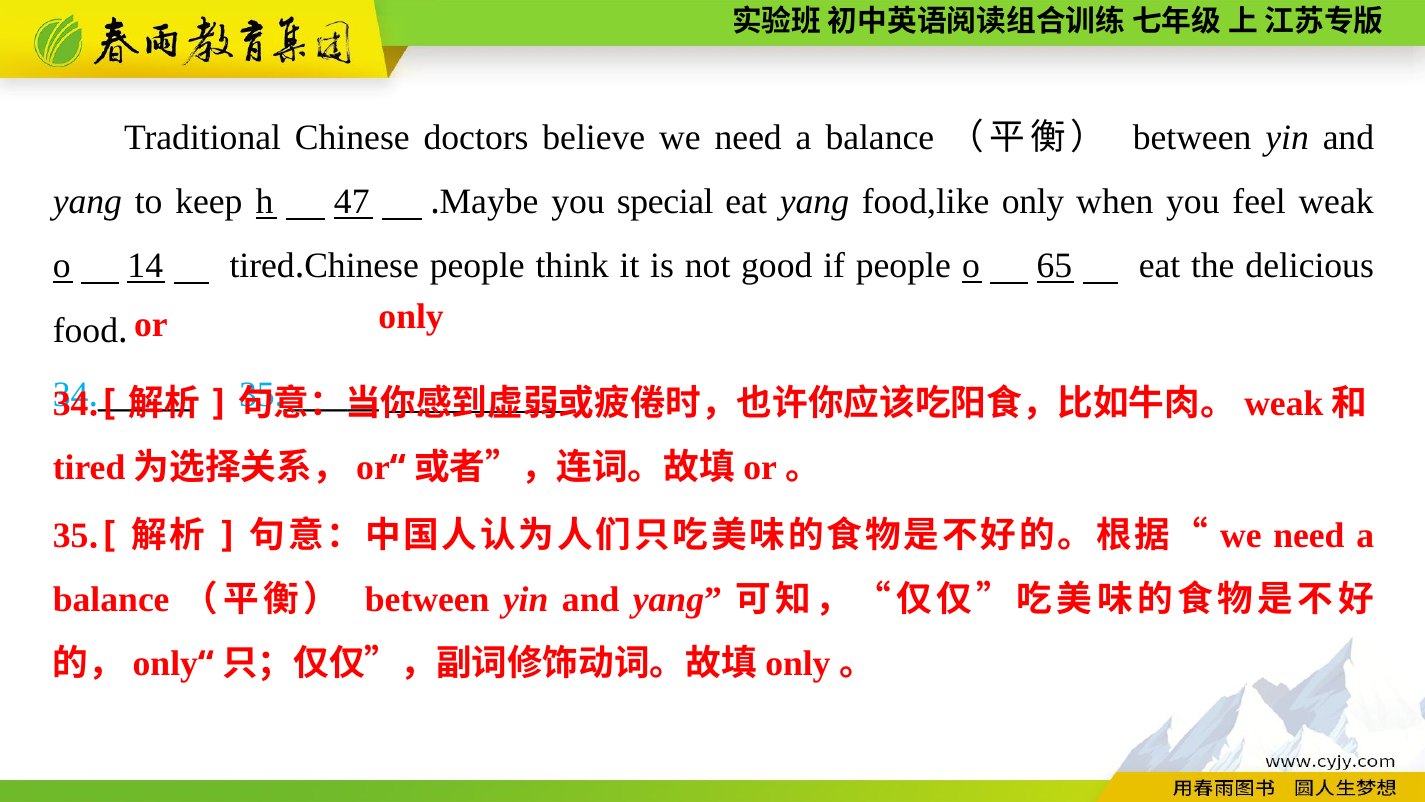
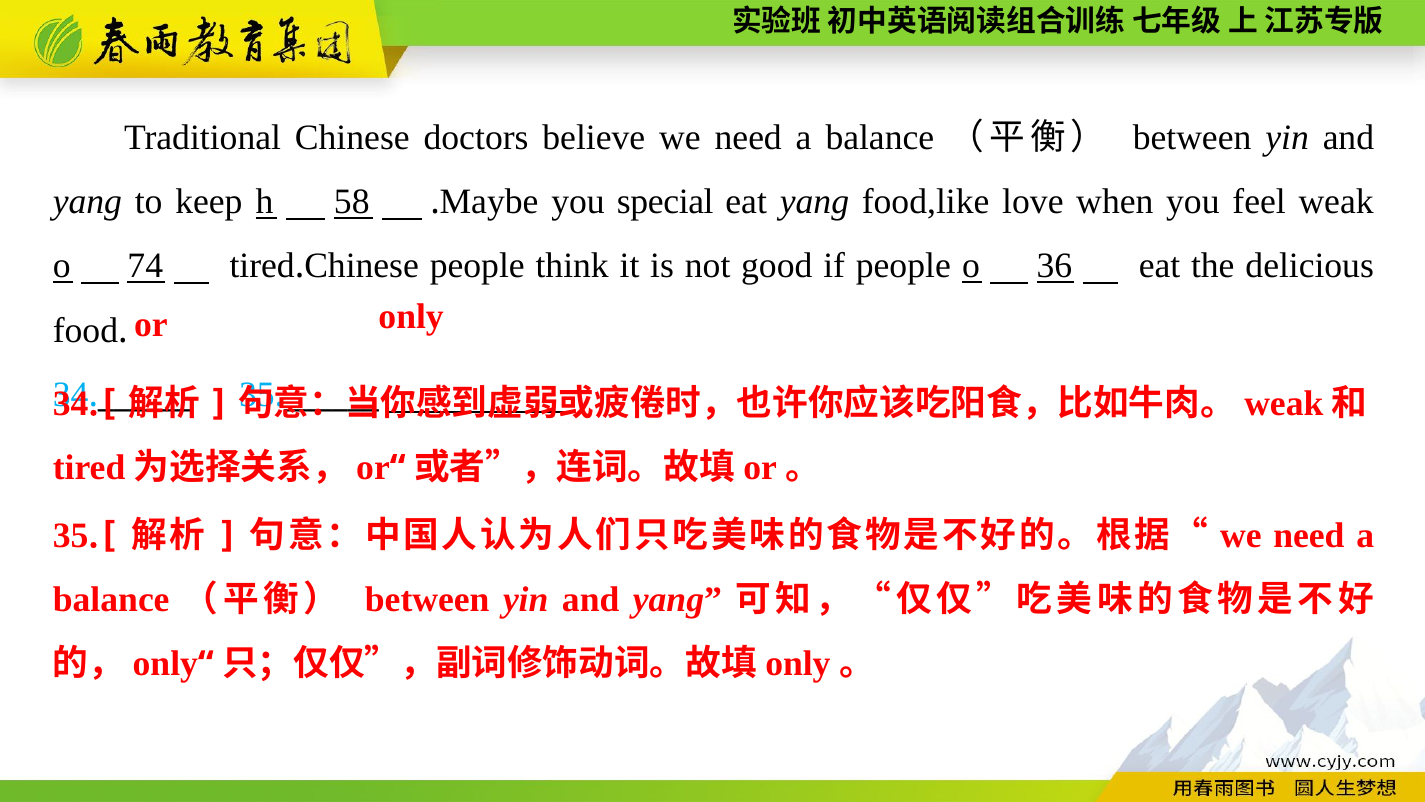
47: 47 -> 58
food,like only: only -> love
14: 14 -> 74
65: 65 -> 36
